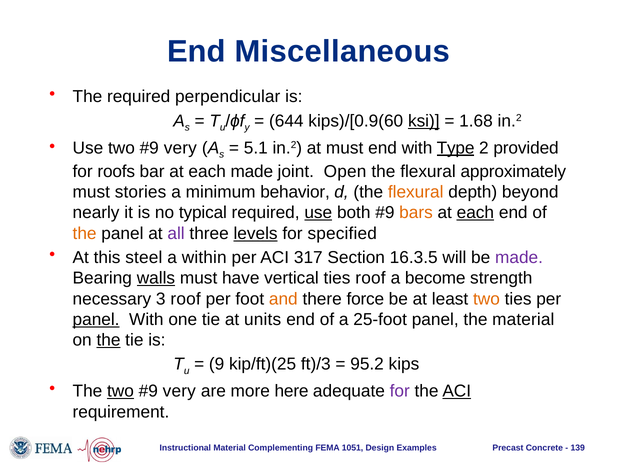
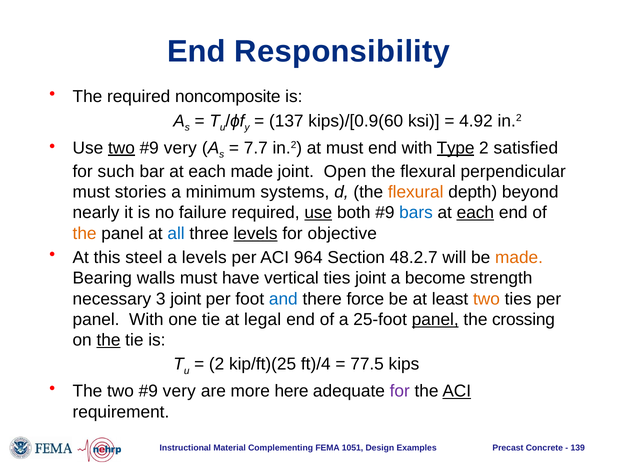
Miscellaneous: Miscellaneous -> Responsibility
perpendicular: perpendicular -> noncomposite
644: 644 -> 137
ksi underline: present -> none
1.68: 1.68 -> 4.92
two at (121, 148) underline: none -> present
5.1: 5.1 -> 7.7
provided: provided -> satisfied
roofs: roofs -> such
approximately: approximately -> perpendicular
behavior: behavior -> systems
typical: typical -> failure
bars colour: orange -> blue
all colour: purple -> blue
specified: specified -> objective
a within: within -> levels
317: 317 -> 964
16.3.5: 16.3.5 -> 48.2.7
made at (519, 257) colour: purple -> orange
walls underline: present -> none
ties roof: roof -> joint
3 roof: roof -> joint
and colour: orange -> blue
panel at (96, 320) underline: present -> none
units: units -> legal
panel at (435, 320) underline: none -> present
the material: material -> crossing
9 at (217, 364): 9 -> 2
ft)/3: ft)/3 -> ft)/4
95.2: 95.2 -> 77.5
two at (120, 391) underline: present -> none
